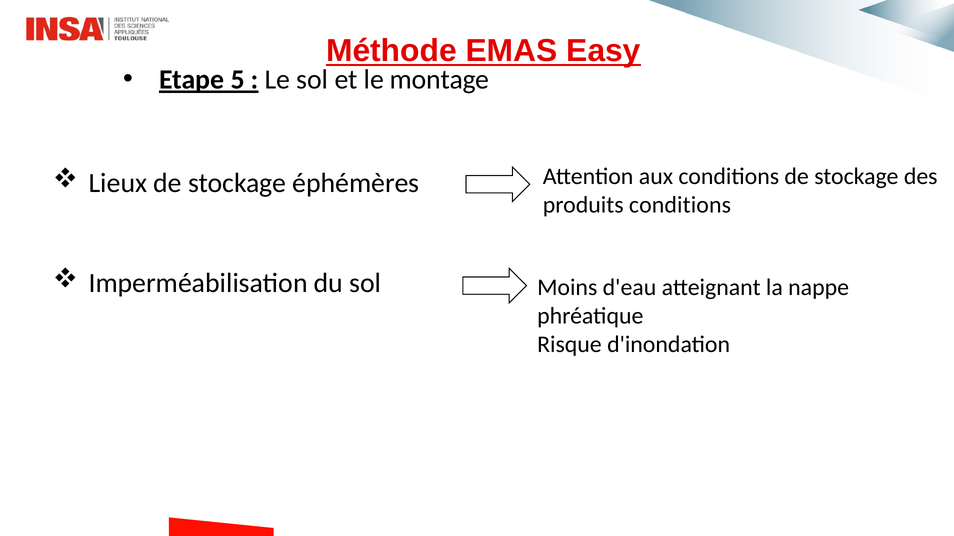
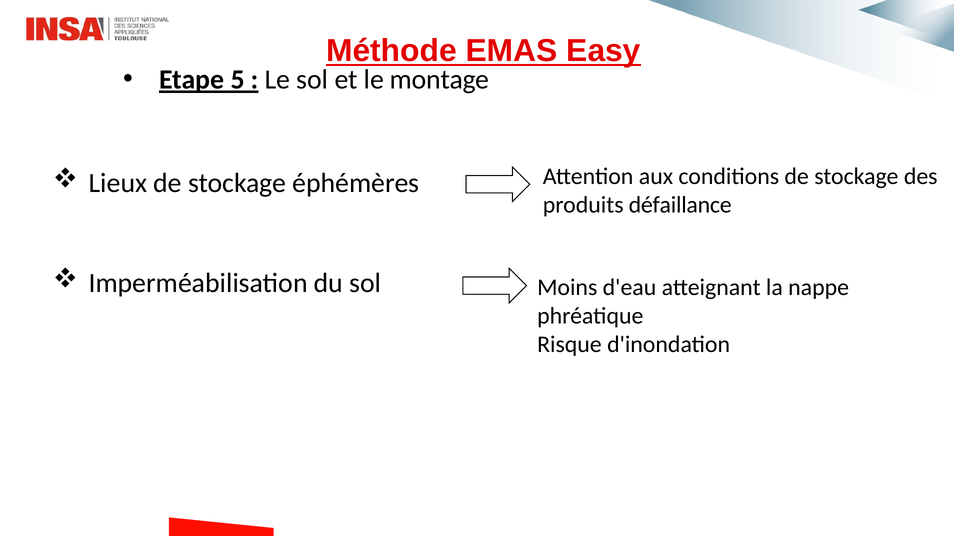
produits conditions: conditions -> défaillance
